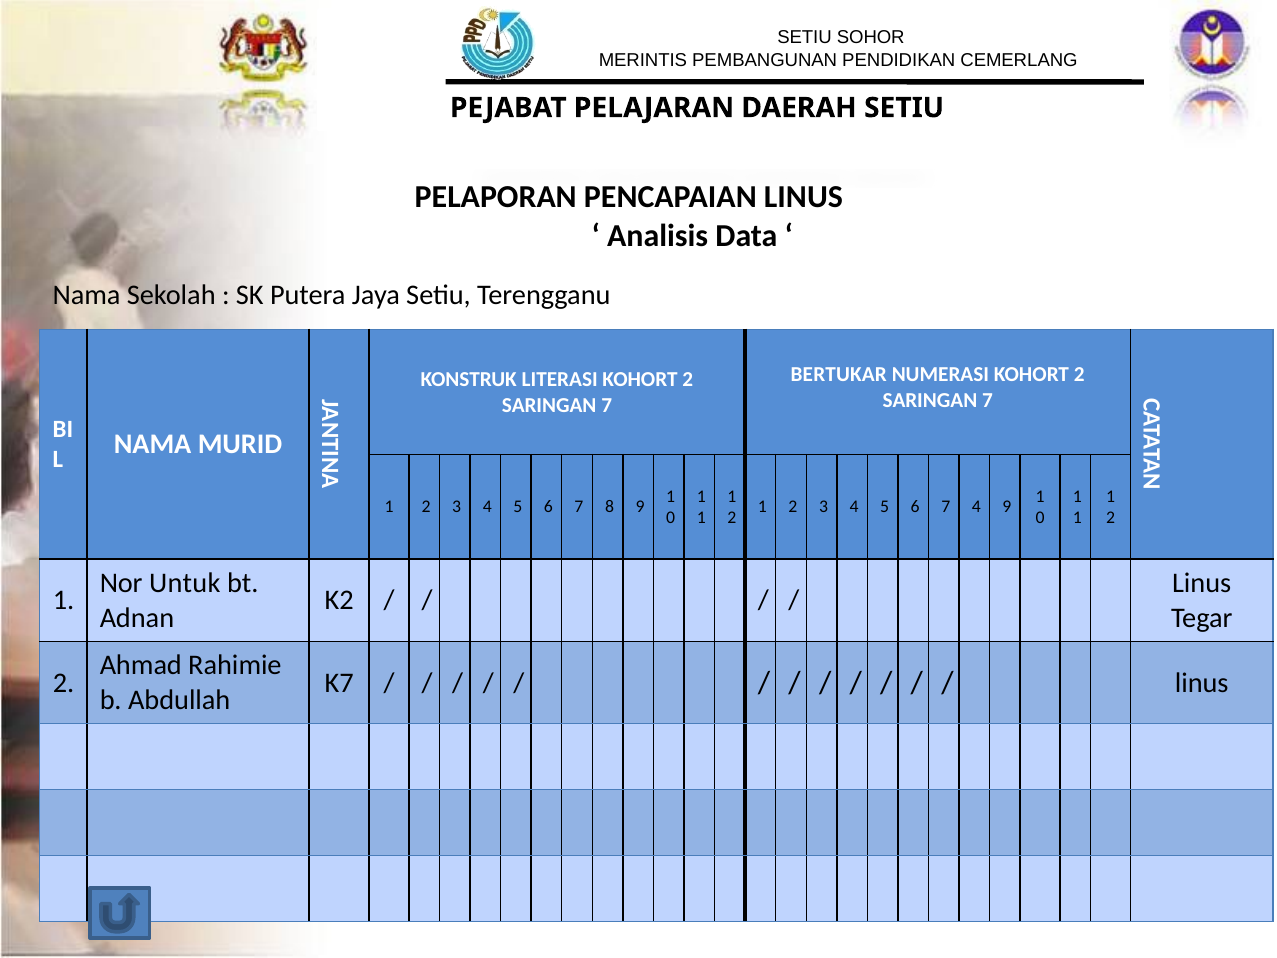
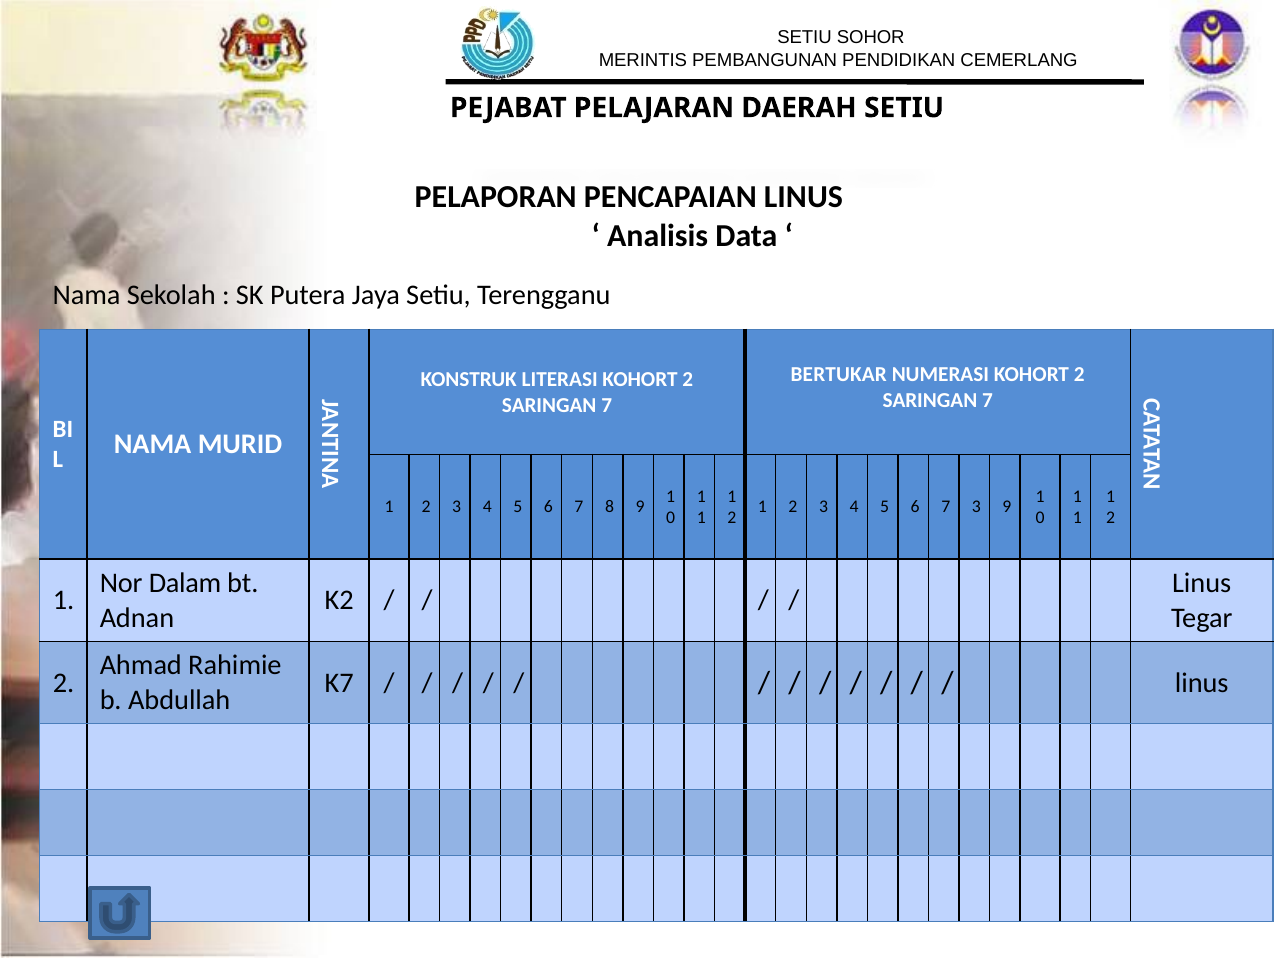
7 4: 4 -> 3
Untuk: Untuk -> Dalam
